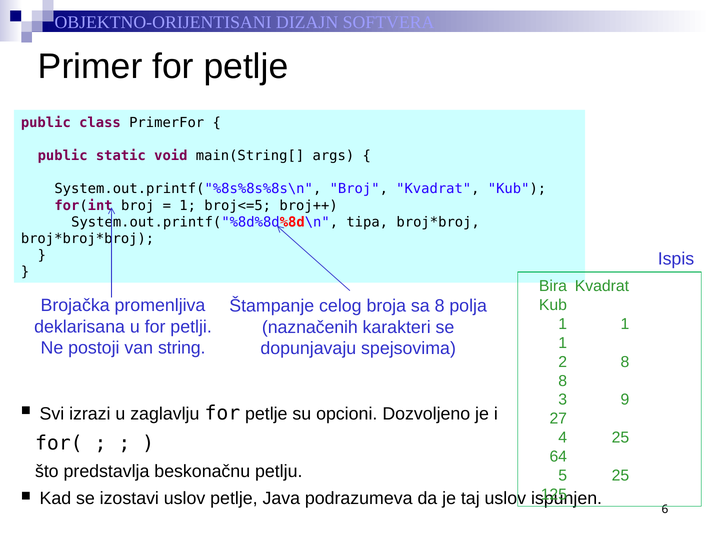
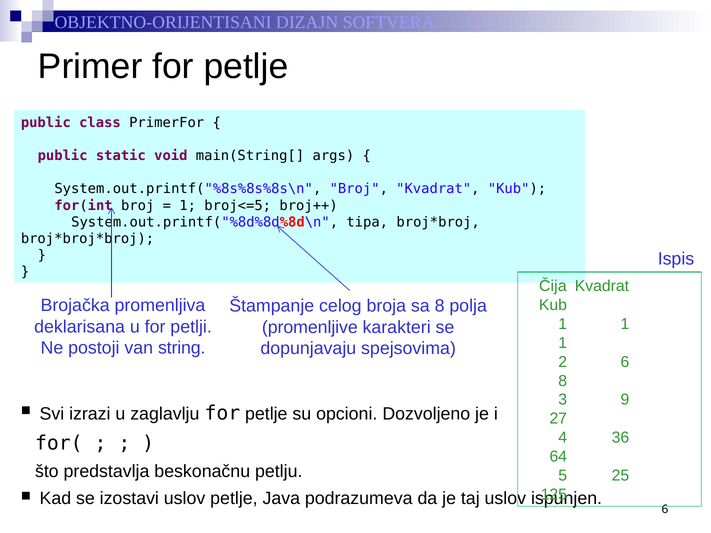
Bira: Bira -> Čija
naznačenih: naznačenih -> promenljive
2 8: 8 -> 6
4 25: 25 -> 36
